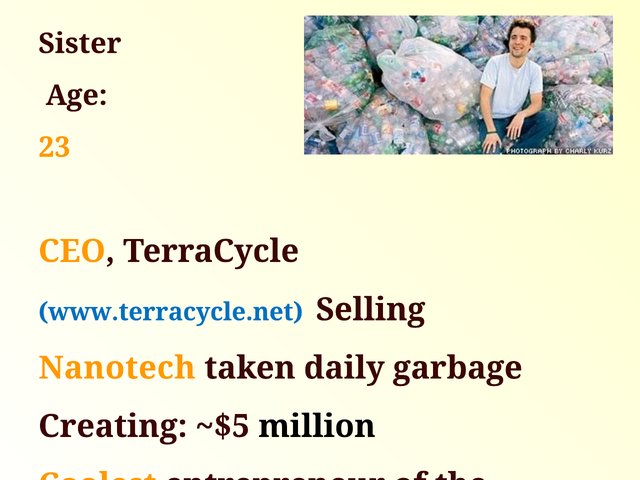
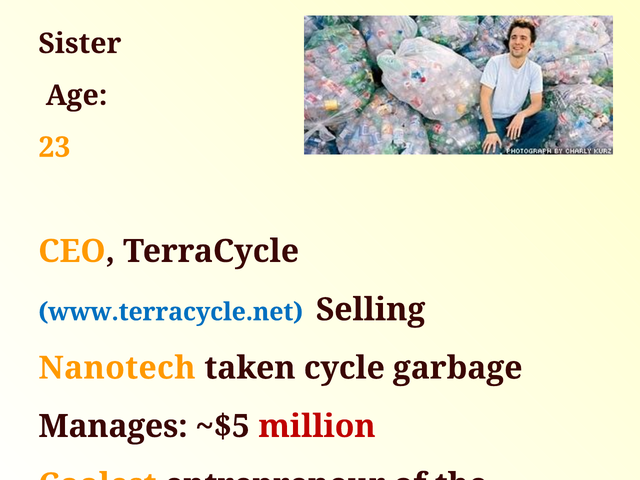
daily: daily -> cycle
Creating: Creating -> Manages
million colour: black -> red
